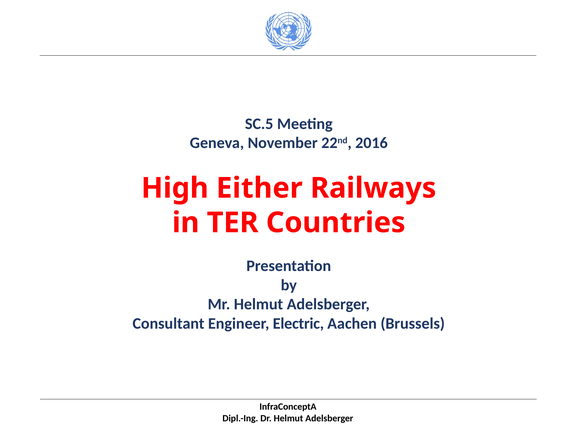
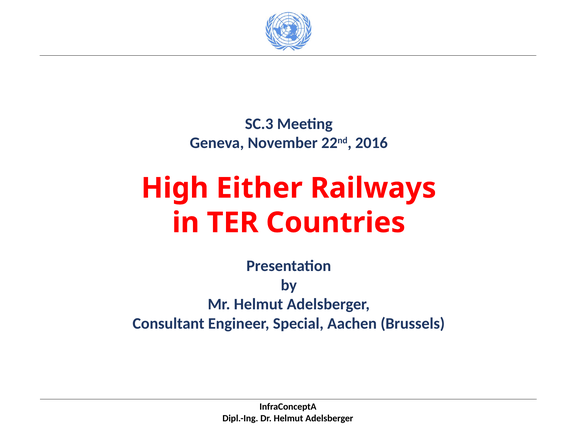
SC.5: SC.5 -> SC.3
Electric: Electric -> Special
